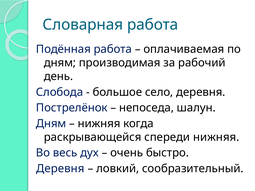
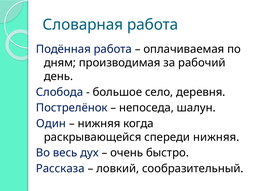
Дням at (51, 124): Дням -> Один
Деревня at (60, 169): Деревня -> Рассказа
